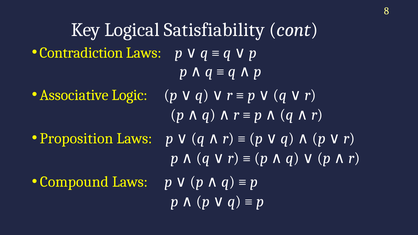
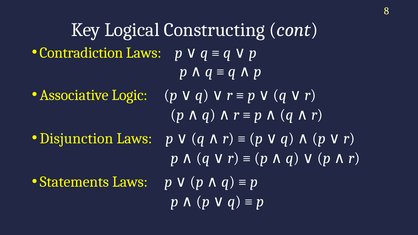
Satisfiability: Satisfiability -> Constructing
Proposition: Proposition -> Disjunction
Compound: Compound -> Statements
